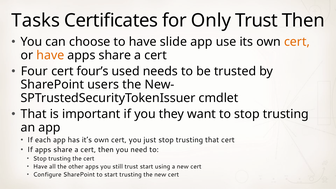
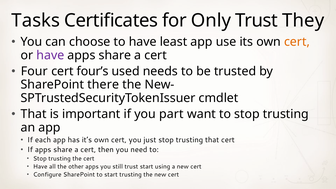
Trust Then: Then -> They
slide: slide -> least
have at (50, 55) colour: orange -> purple
users: users -> there
they: they -> part
